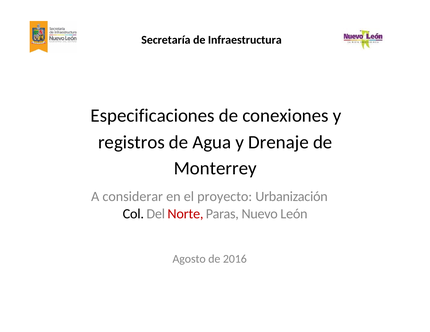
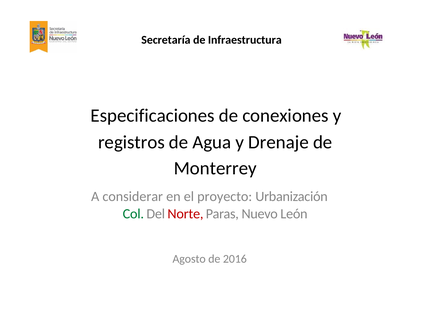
Col colour: black -> green
